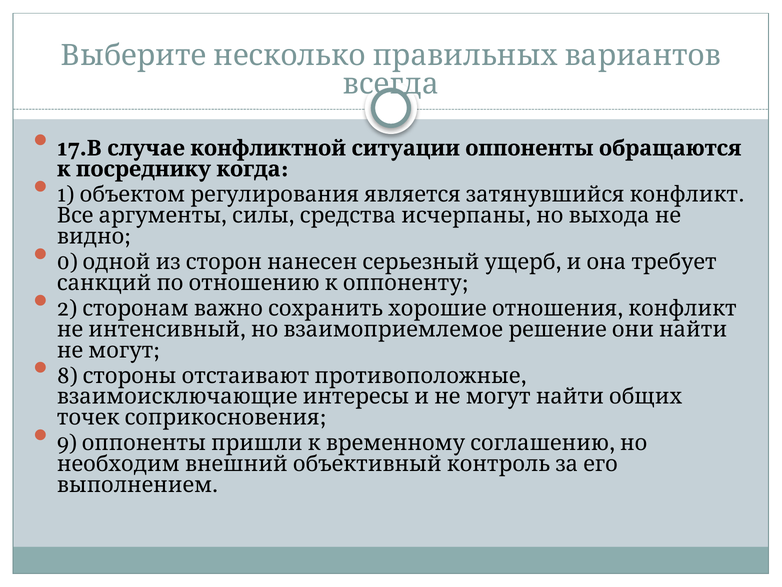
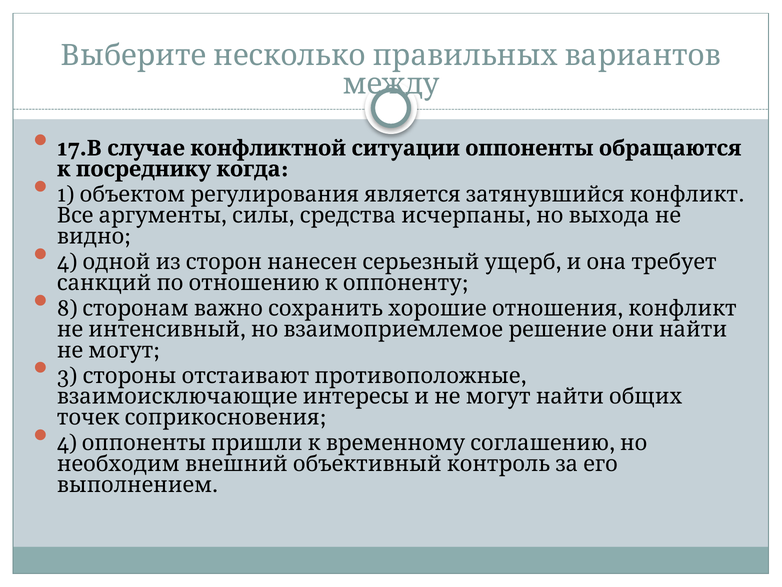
всегда: всегда -> между
0 at (67, 262): 0 -> 4
2: 2 -> 8
8: 8 -> 3
9 at (67, 443): 9 -> 4
